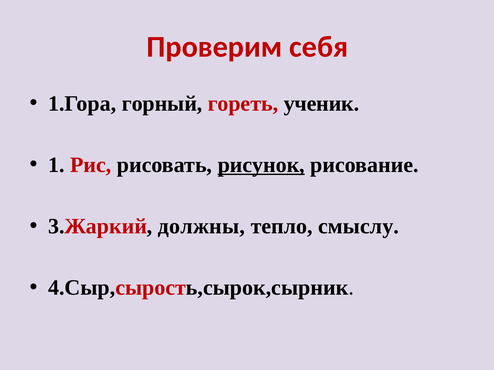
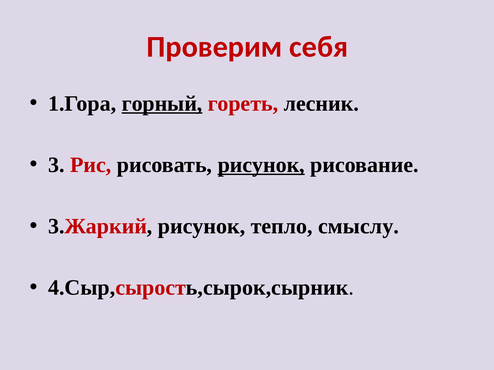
горный underline: none -> present
ученик: ученик -> лесник
1: 1 -> 3
3.Жаркий должны: должны -> рисунок
